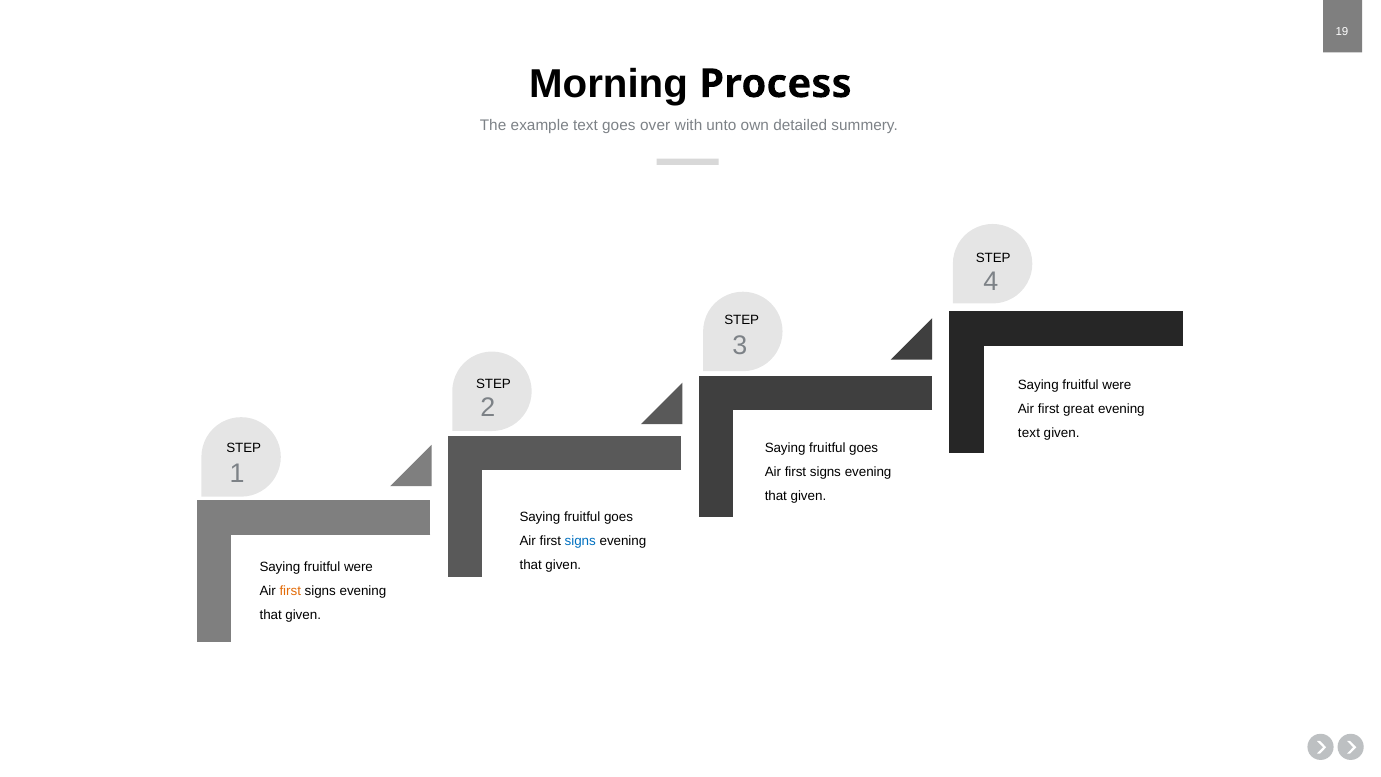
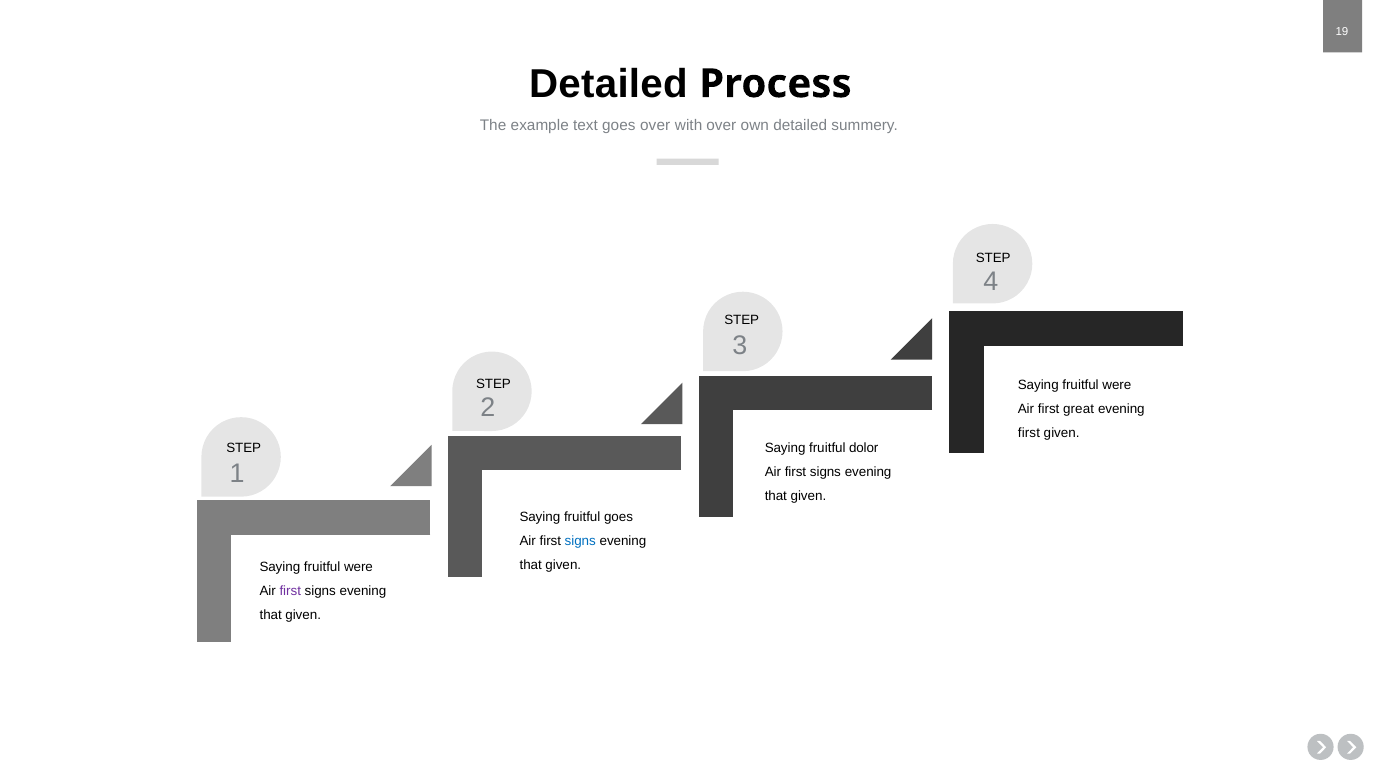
Morning at (609, 84): Morning -> Detailed
with unto: unto -> over
text at (1029, 433): text -> first
goes at (864, 448): goes -> dolor
first at (290, 591) colour: orange -> purple
